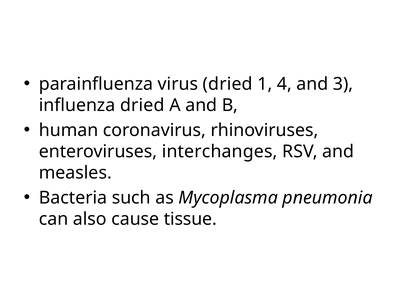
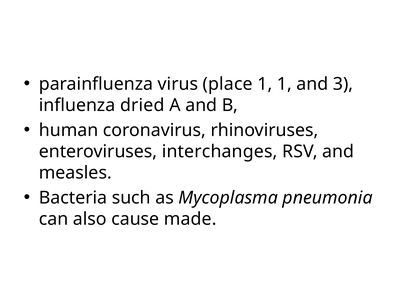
virus dried: dried -> place
1 4: 4 -> 1
tissue: tissue -> made
